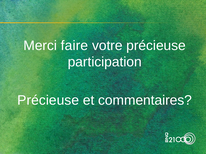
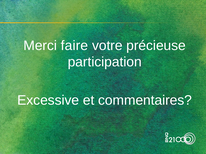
Précieuse at (48, 101): Précieuse -> Excessive
